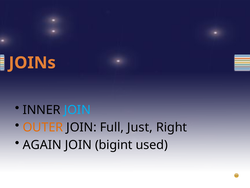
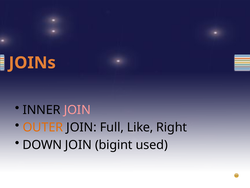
JOIN at (77, 110) colour: light blue -> pink
Just: Just -> Like
AGAIN: AGAIN -> DOWN
